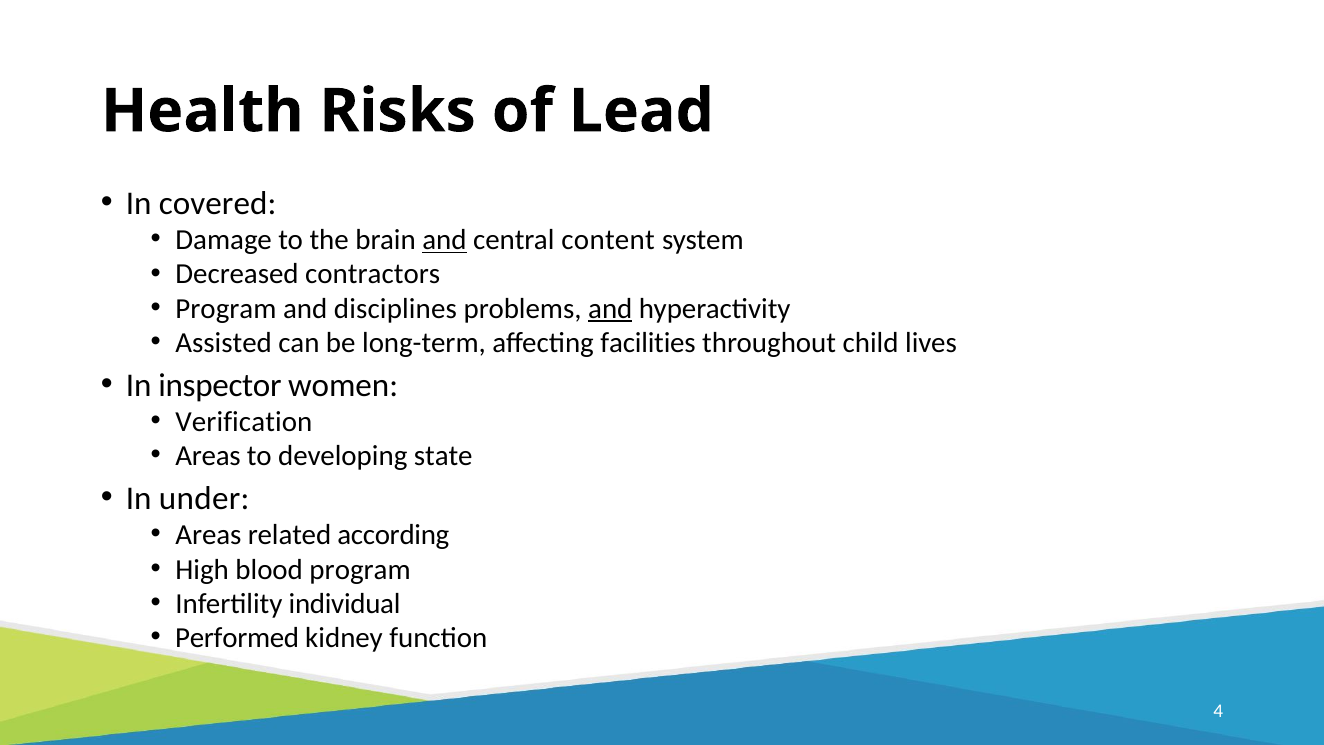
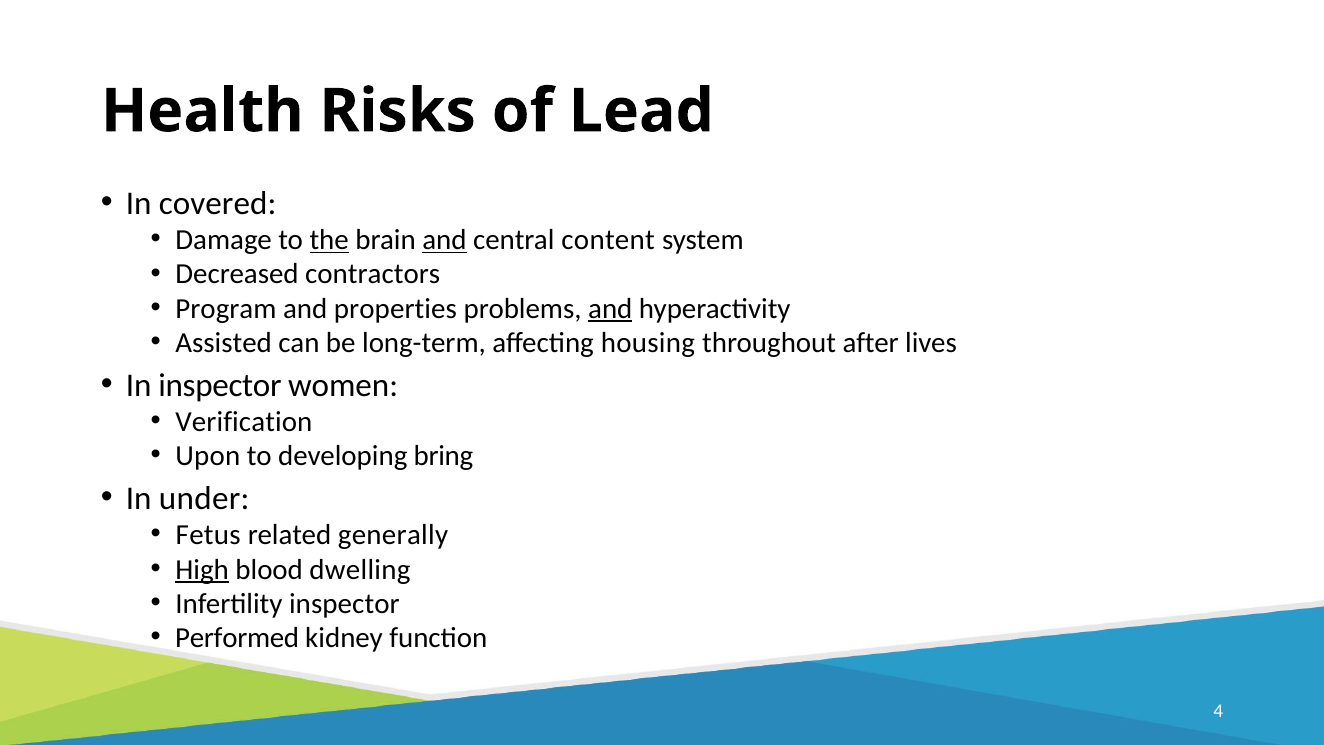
the underline: none -> present
disciplines: disciplines -> properties
facilities: facilities -> housing
child: child -> after
Areas at (208, 456): Areas -> Upon
state: state -> bring
Areas at (208, 535): Areas -> Fetus
according: according -> generally
High underline: none -> present
blood program: program -> dwelling
Infertility individual: individual -> inspector
